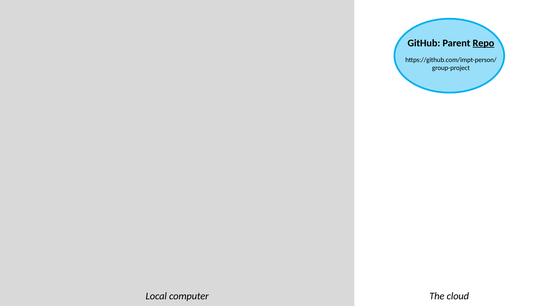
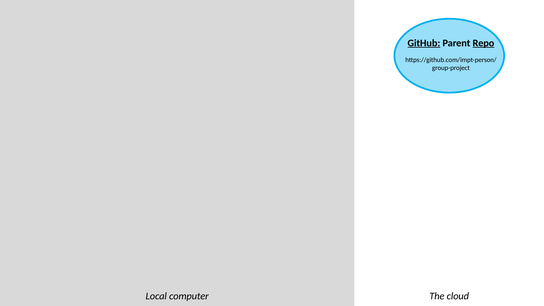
GitHub underline: none -> present
